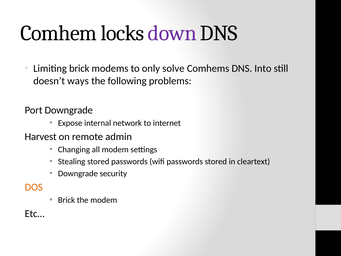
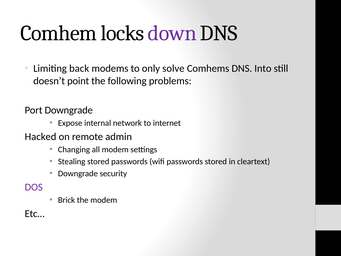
Limiting brick: brick -> back
ways: ways -> point
Harvest: Harvest -> Hacked
DOS colour: orange -> purple
